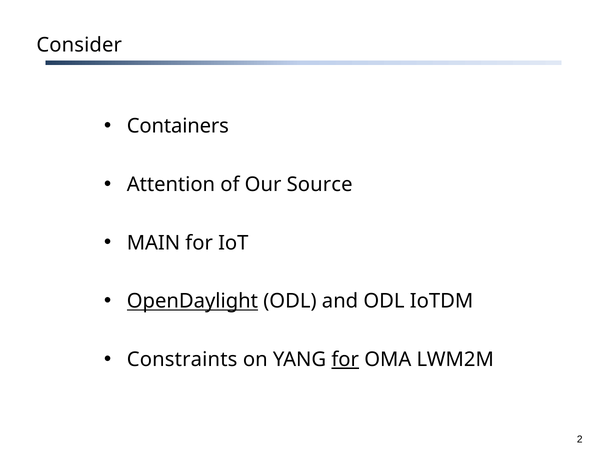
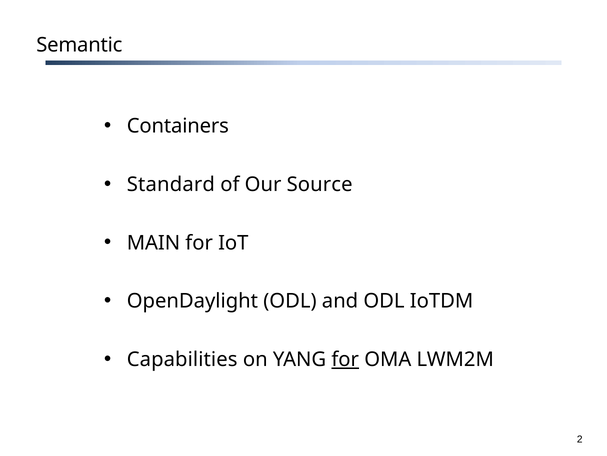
Consider: Consider -> Semantic
Attention: Attention -> Standard
OpenDaylight underline: present -> none
Constraints: Constraints -> Capabilities
